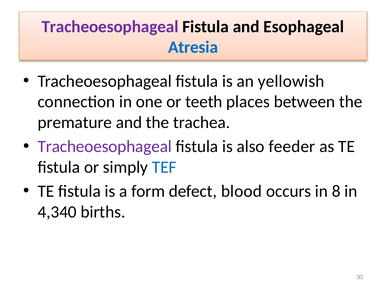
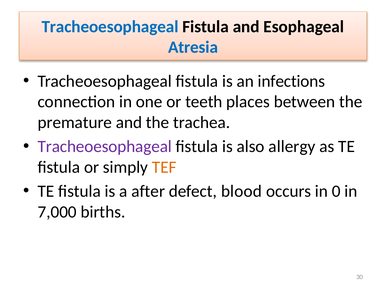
Tracheoesophageal at (110, 27) colour: purple -> blue
yellowish: yellowish -> infections
feeder: feeder -> allergy
TEF colour: blue -> orange
form: form -> after
8: 8 -> 0
4,340: 4,340 -> 7,000
